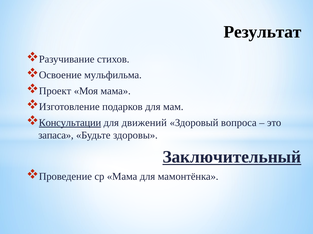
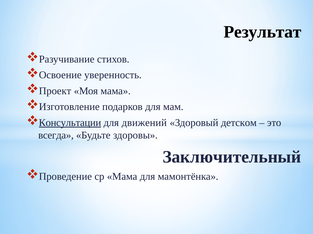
мульфильма: мульфильма -> уверенность
вопроса: вопроса -> детском
запаса: запаса -> всегда
Заключительный underline: present -> none
